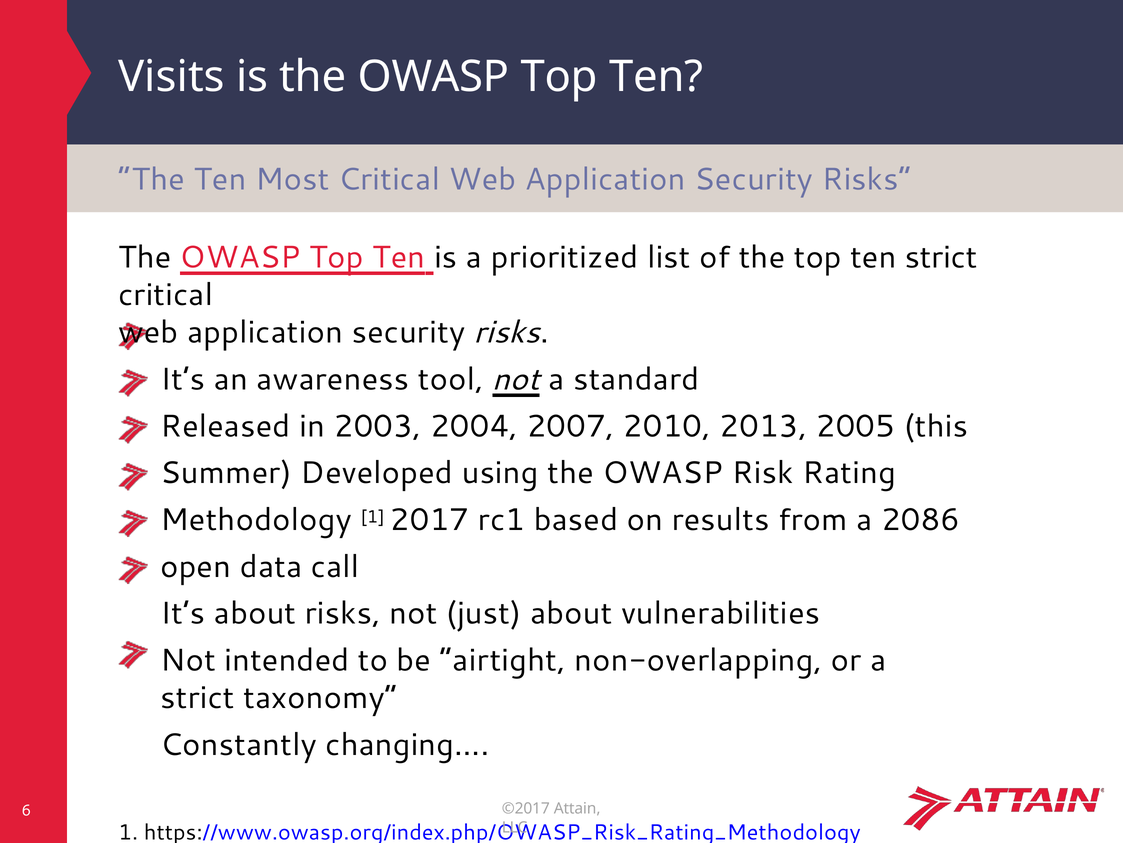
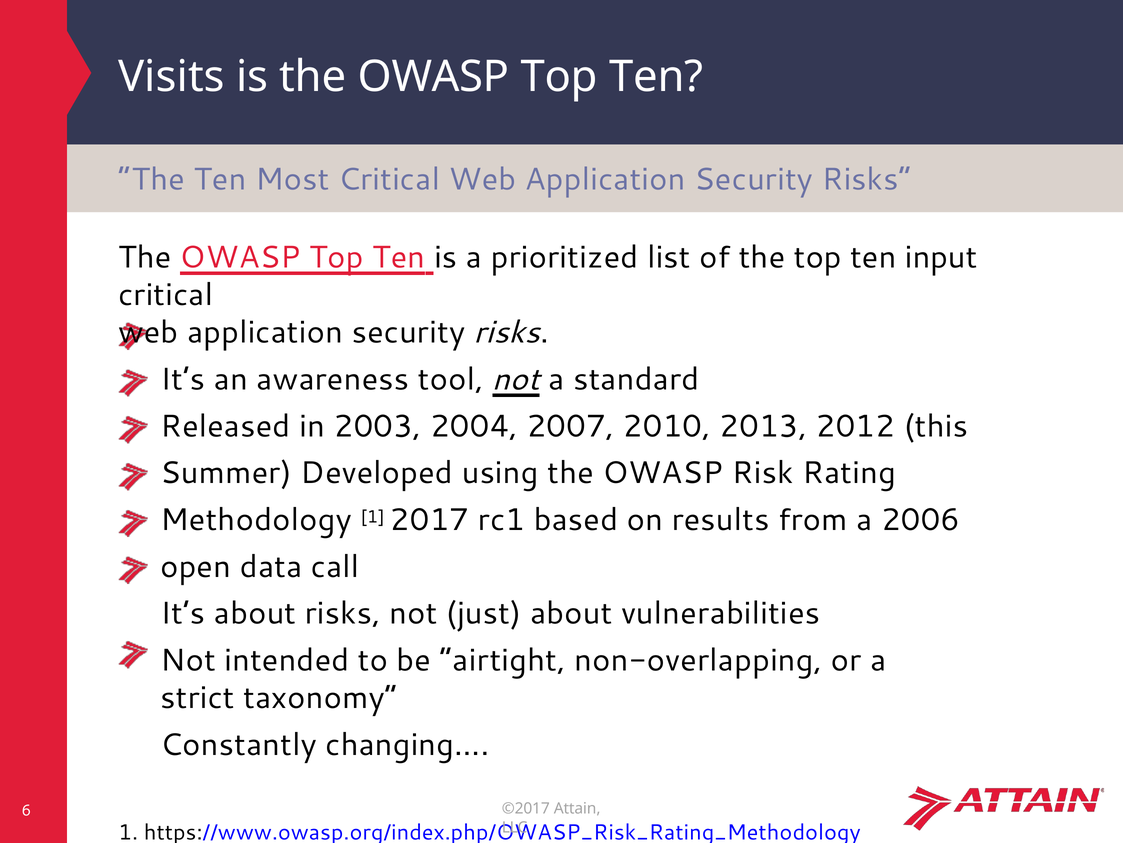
ten strict: strict -> input
2005: 2005 -> 2012
2086: 2086 -> 2006
